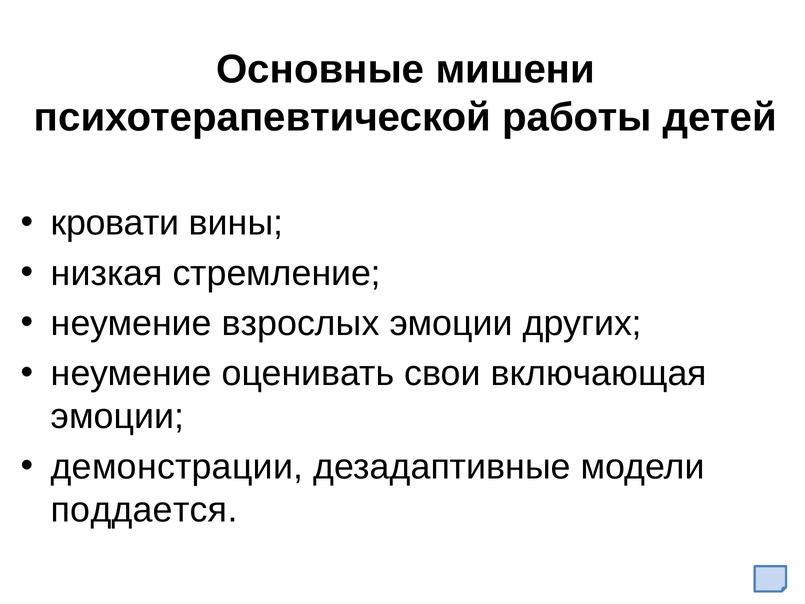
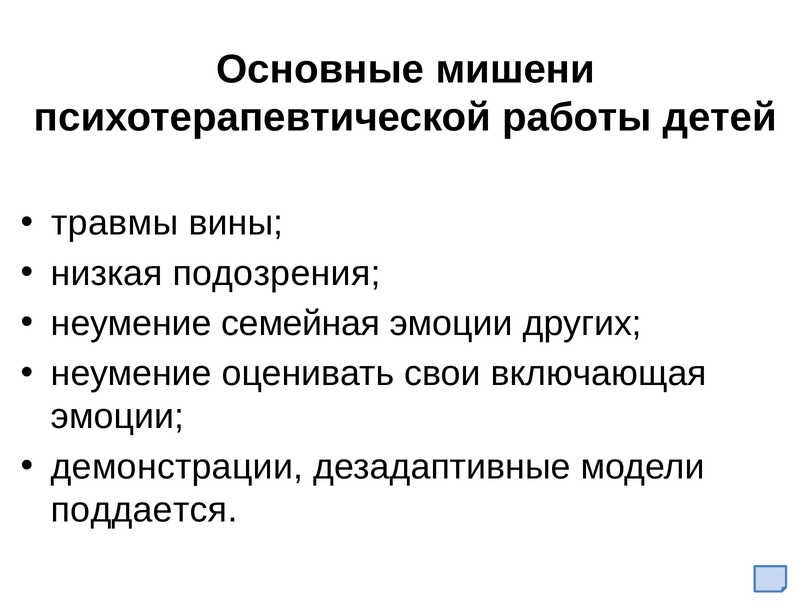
кровати: кровати -> травмы
стремление: стремление -> подозрения
взрослых: взрослых -> семейная
